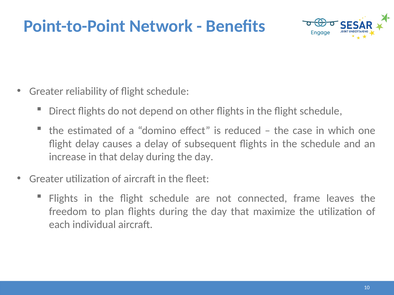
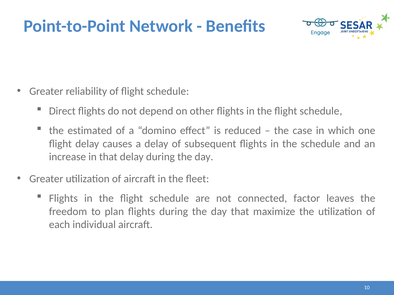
frame: frame -> factor
